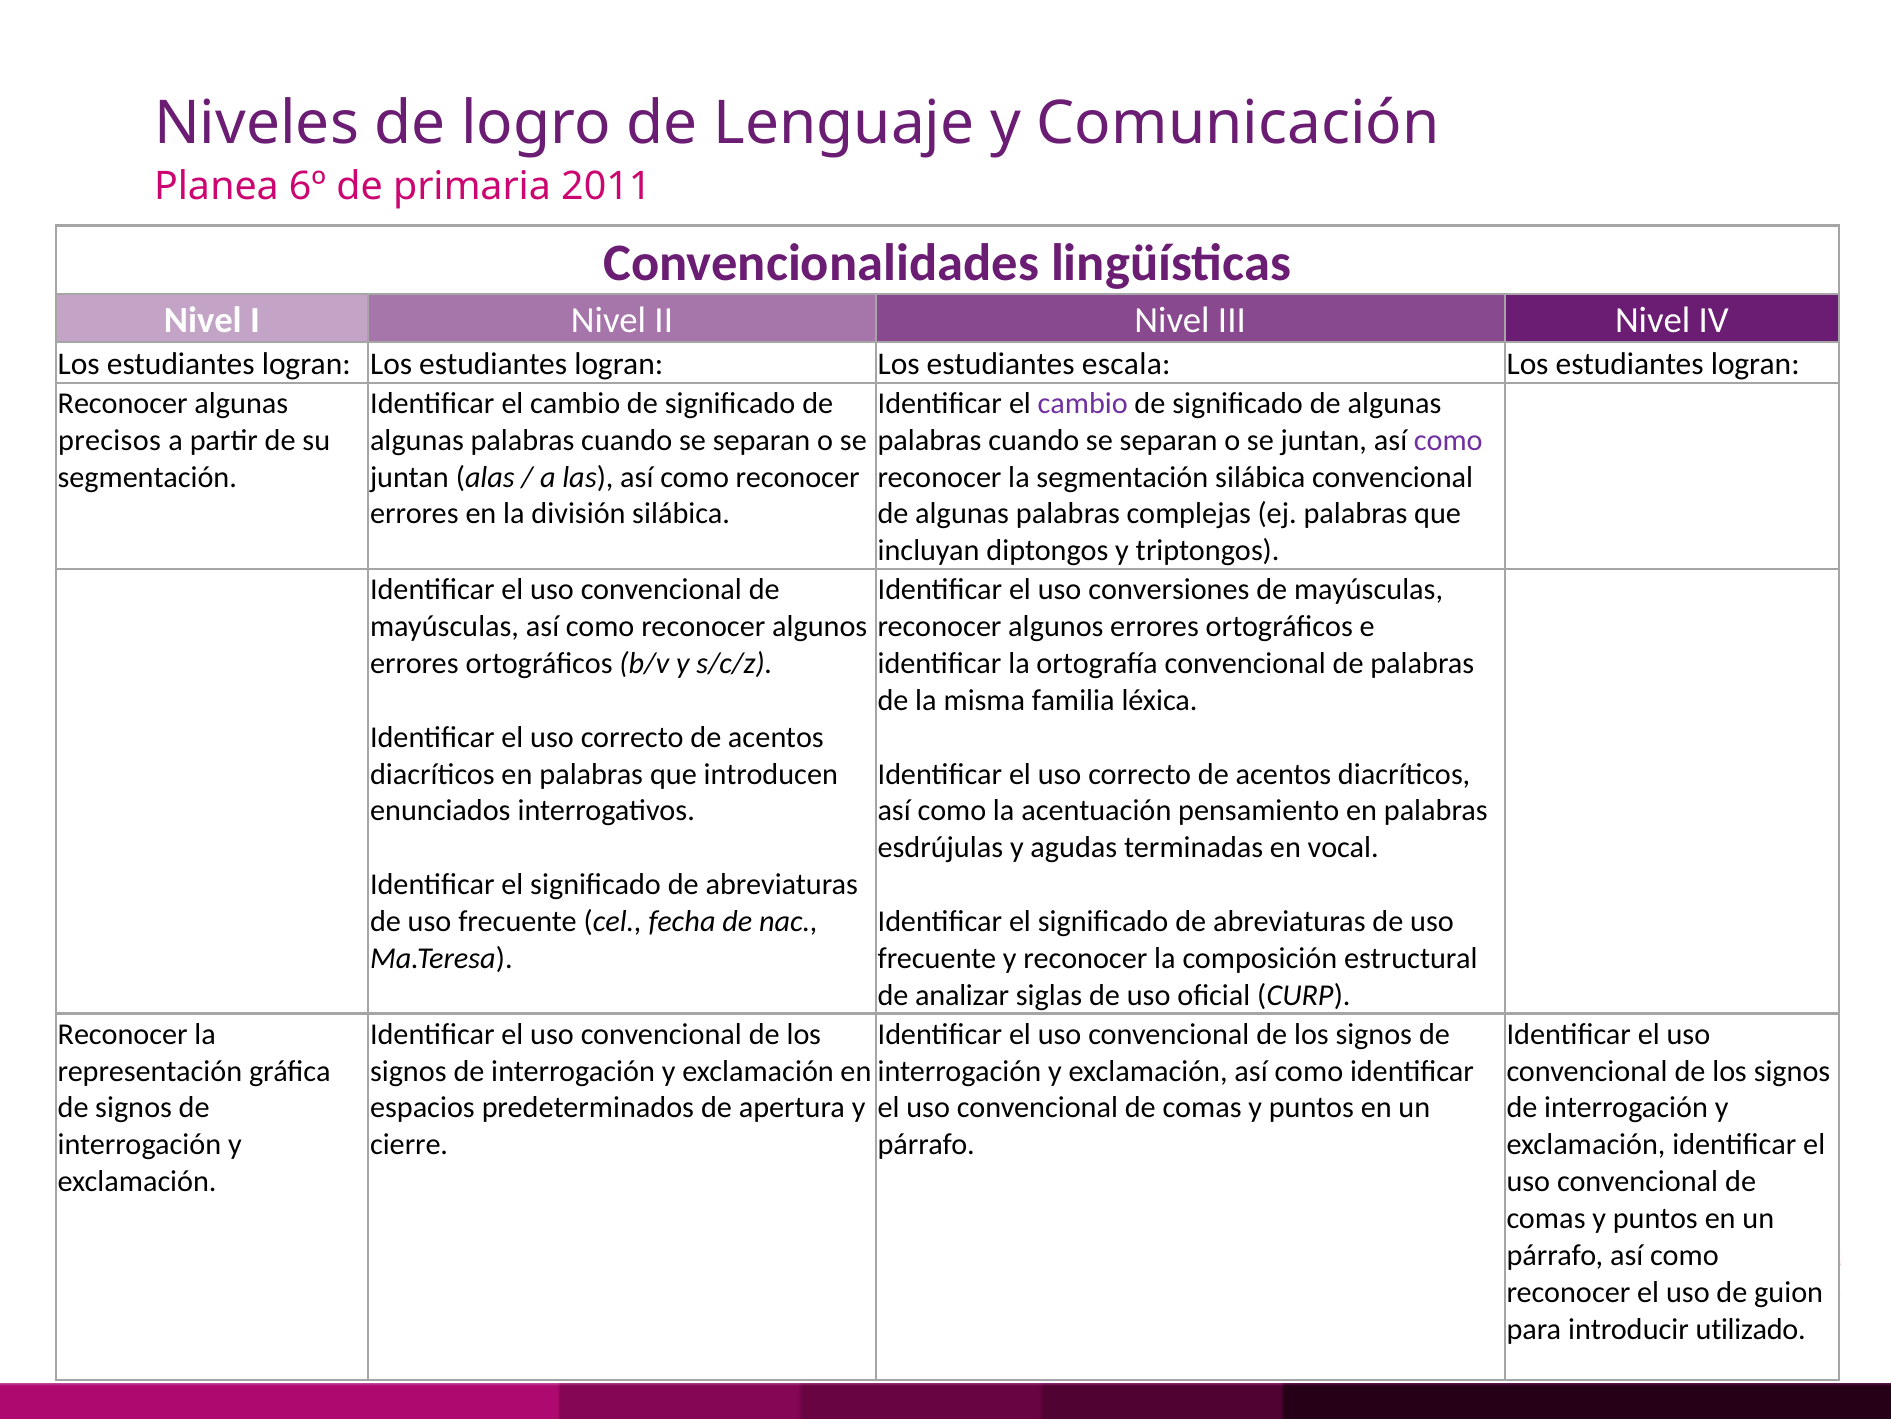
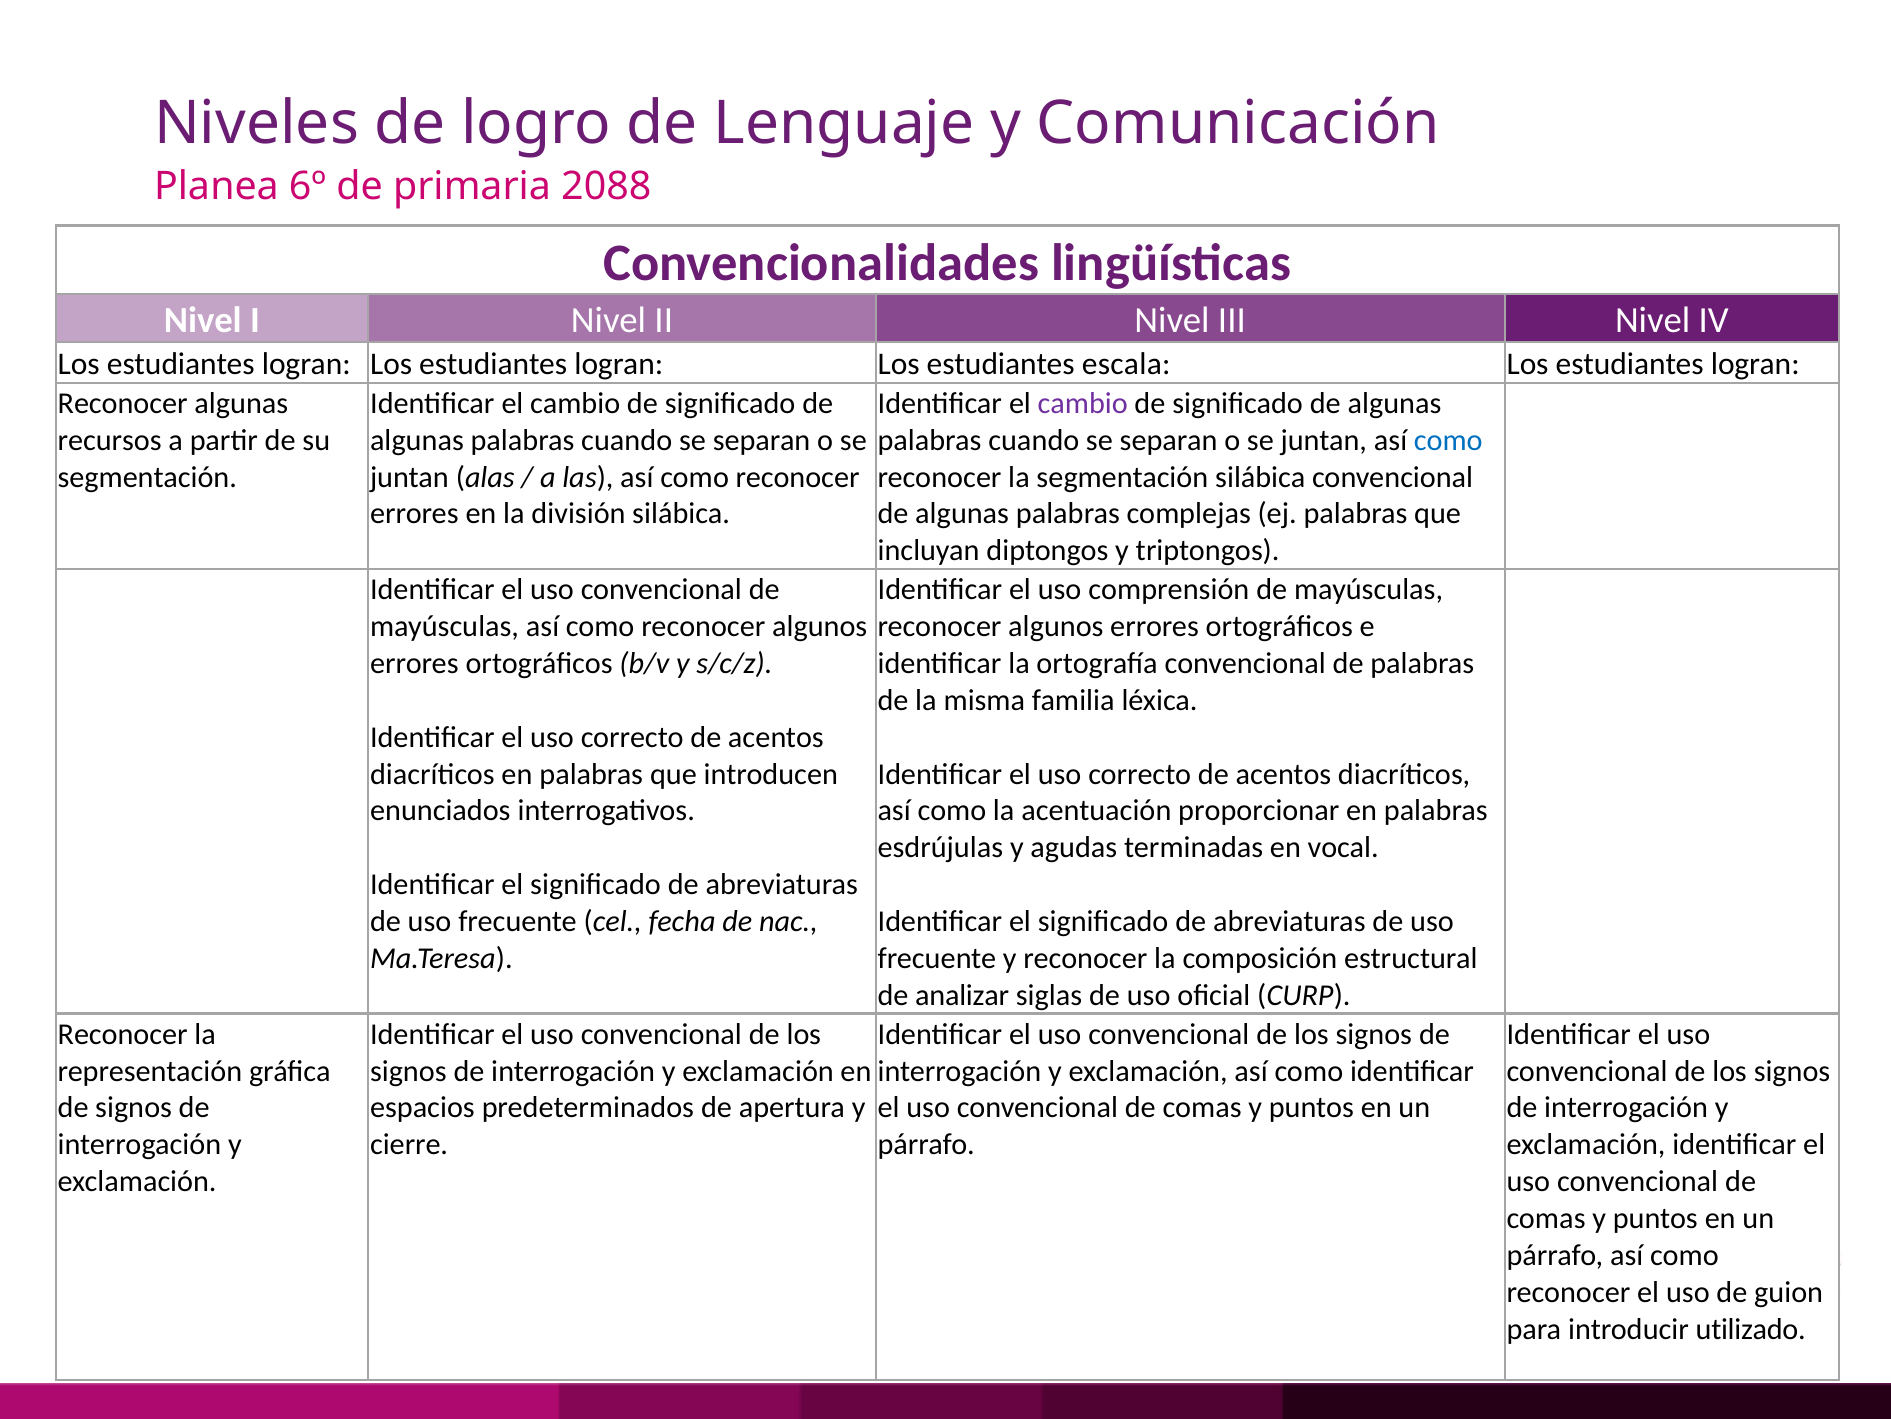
2011: 2011 -> 2088
precisos: precisos -> recursos
como at (1448, 440) colour: purple -> blue
conversiones: conversiones -> comprensión
pensamiento: pensamiento -> proporcionar
